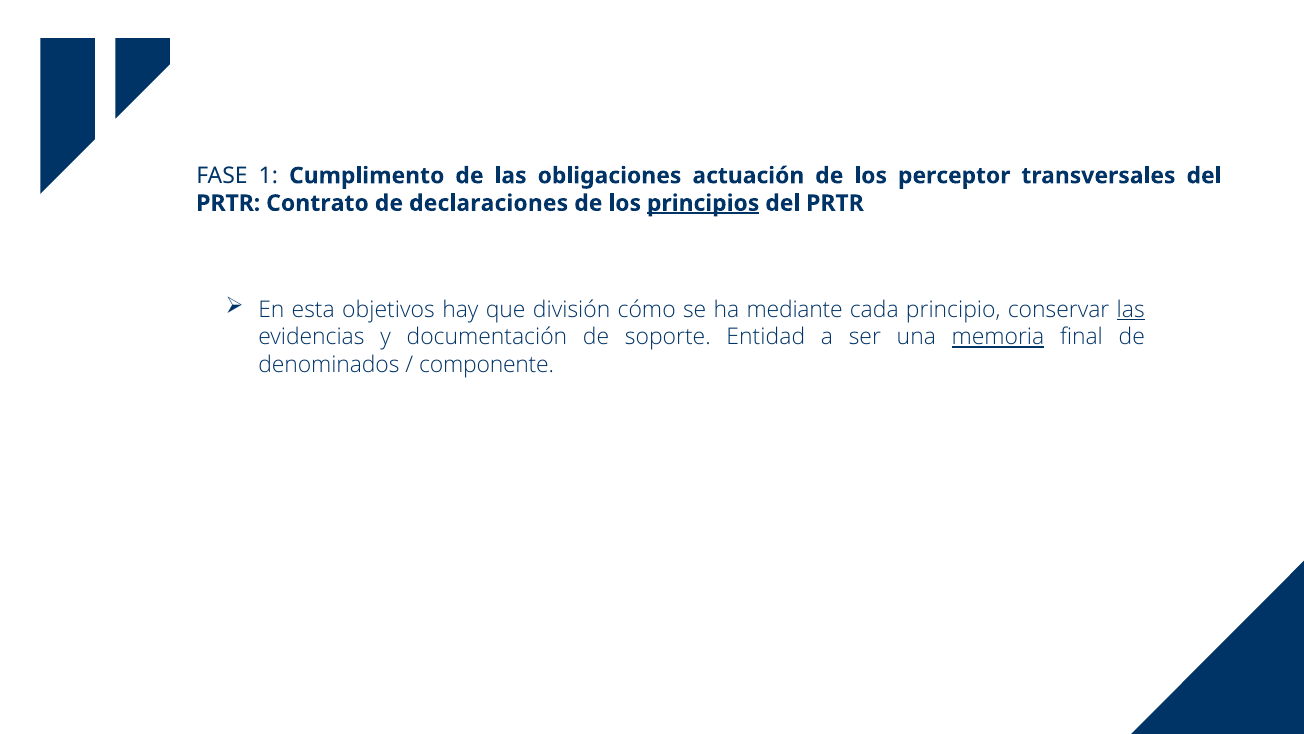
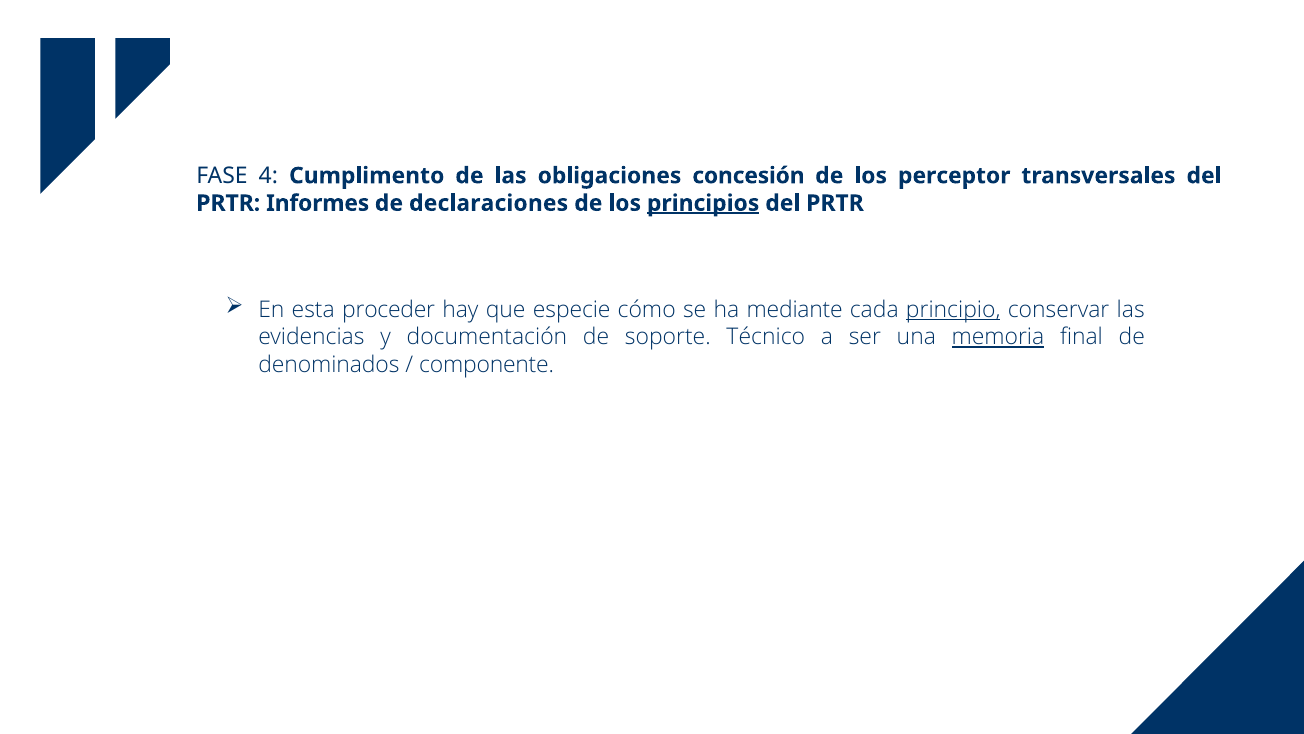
1: 1 -> 4
actuación: actuación -> concesión
Contrato: Contrato -> Informes
objetivos: objetivos -> proceder
división: división -> especie
principio underline: none -> present
las at (1131, 309) underline: present -> none
Entidad: Entidad -> Técnico
